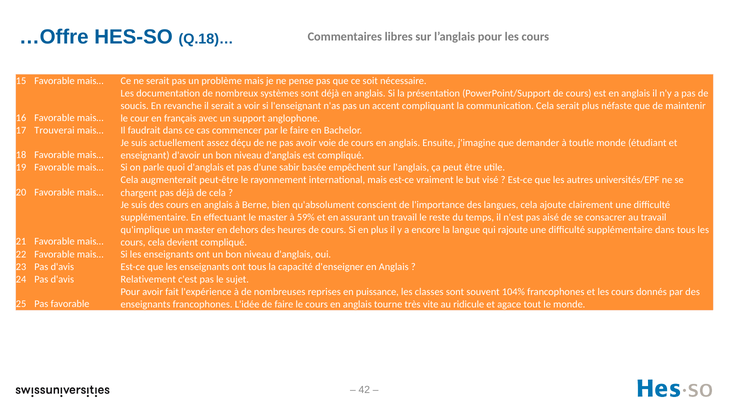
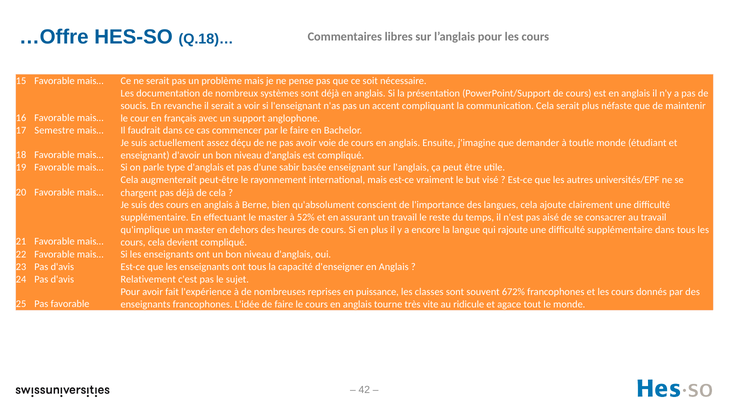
Trouverai: Trouverai -> Semestre
quoi: quoi -> type
basée empêchent: empêchent -> enseignant
59%: 59% -> 52%
104%: 104% -> 672%
